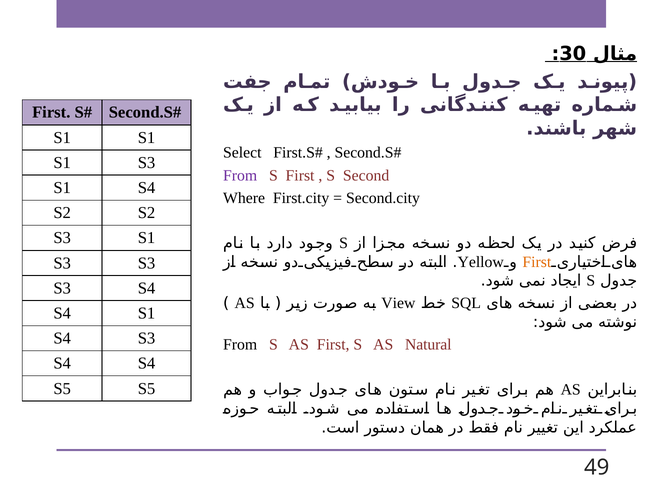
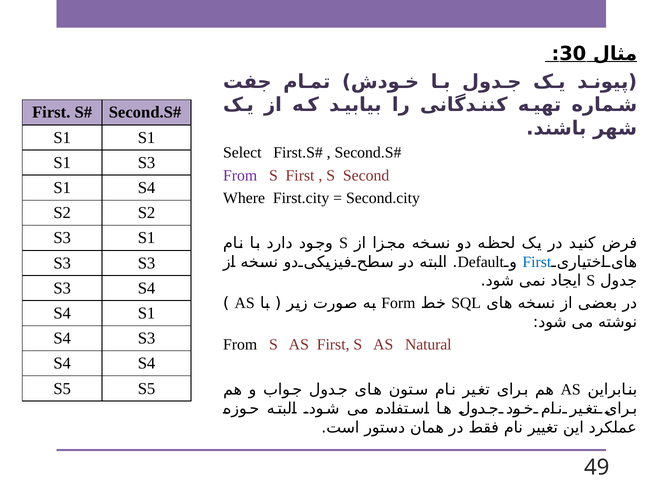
Yellow: Yellow -> Default
First at (537, 262) colour: orange -> blue
View: View -> Form
